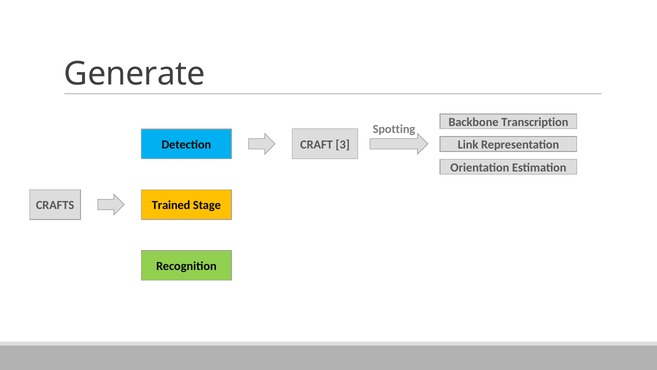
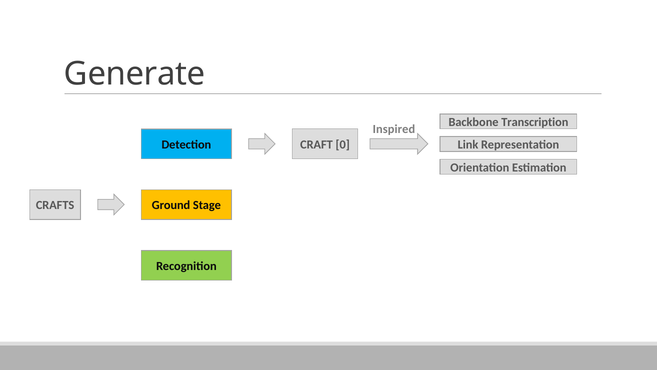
Spotting: Spotting -> Inspired
3: 3 -> 0
Trained: Trained -> Ground
